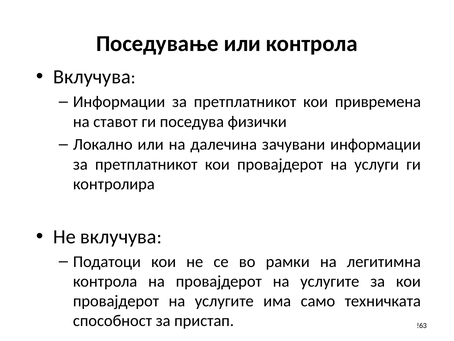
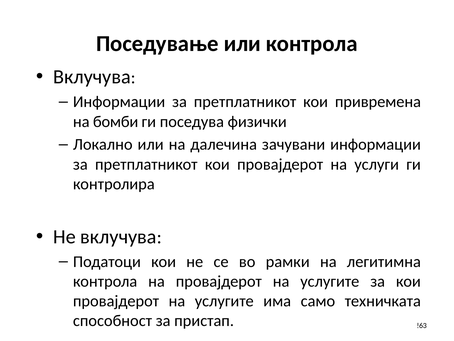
ставот: ставот -> бомби
